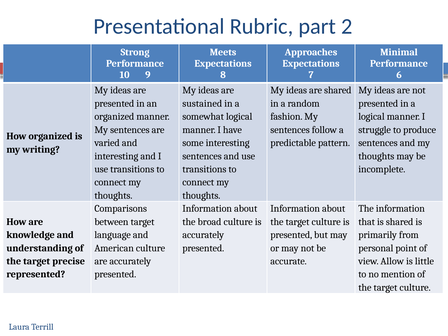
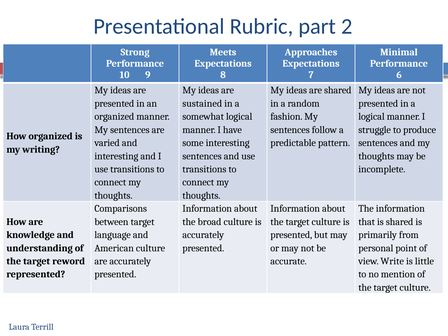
precise: precise -> reword
Allow: Allow -> Write
